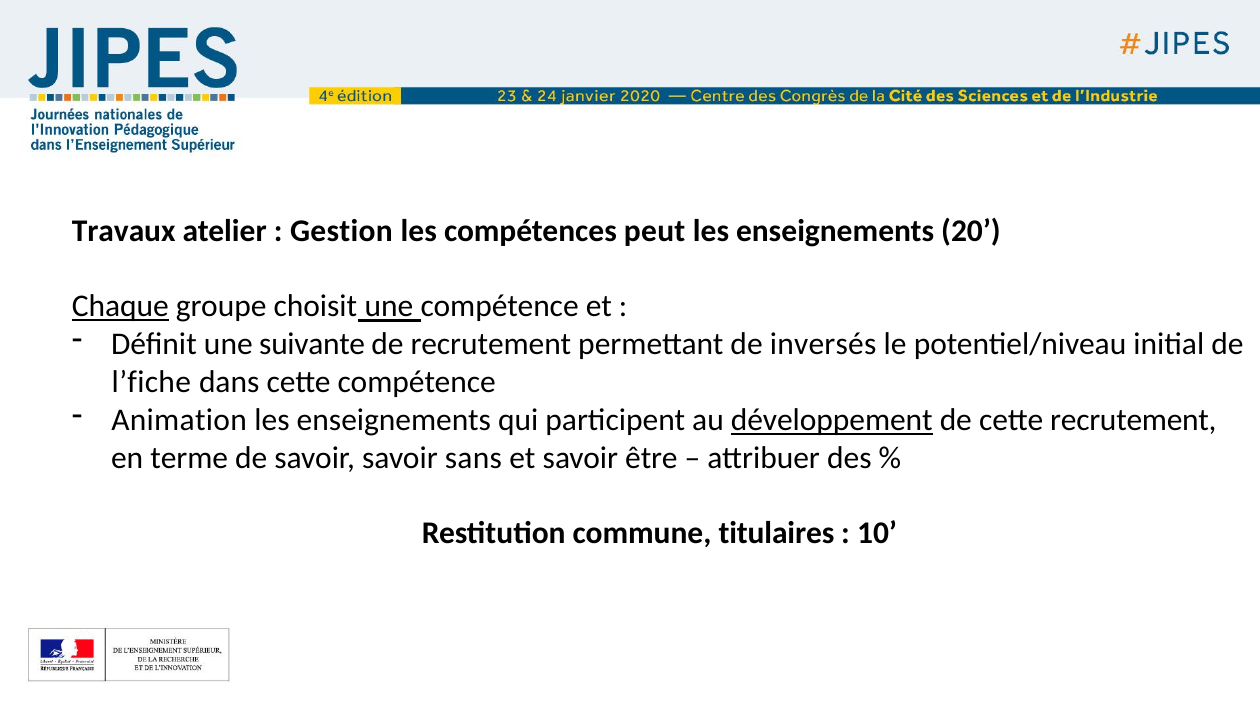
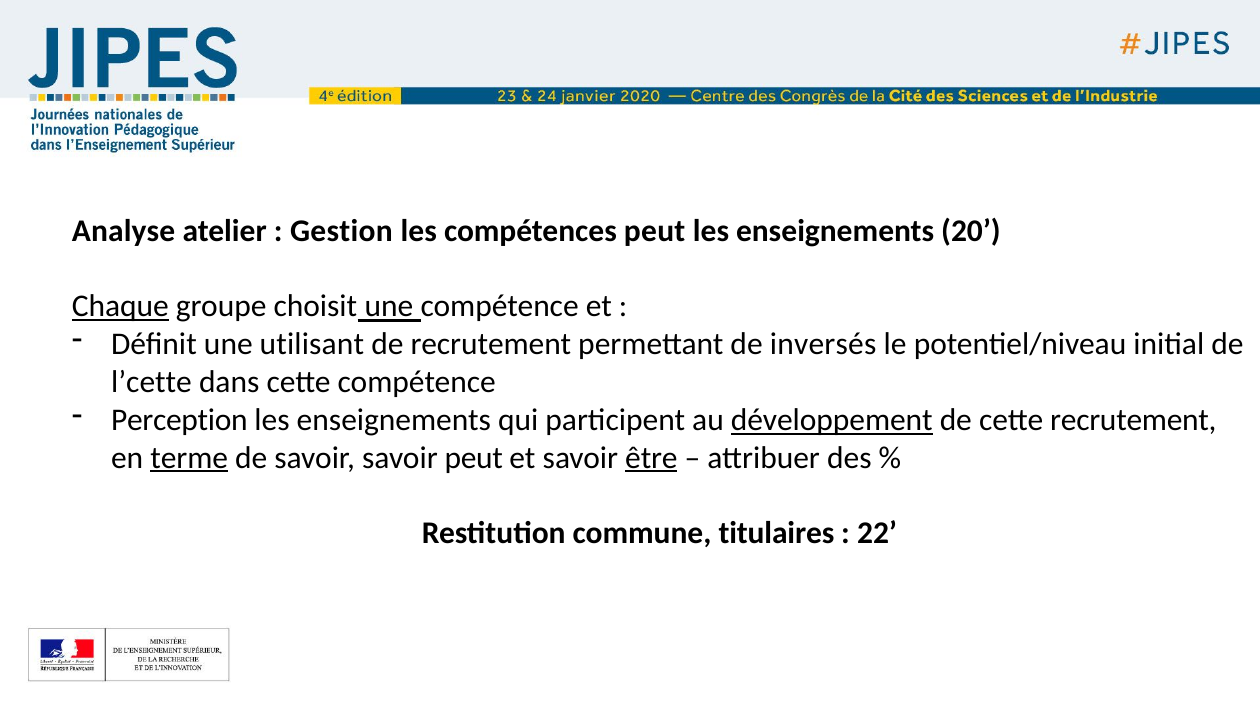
Travaux: Travaux -> Analyse
suivante: suivante -> utilisant
l’fiche: l’fiche -> l’cette
Animation: Animation -> Perception
terme underline: none -> present
savoir sans: sans -> peut
être underline: none -> present
10: 10 -> 22
